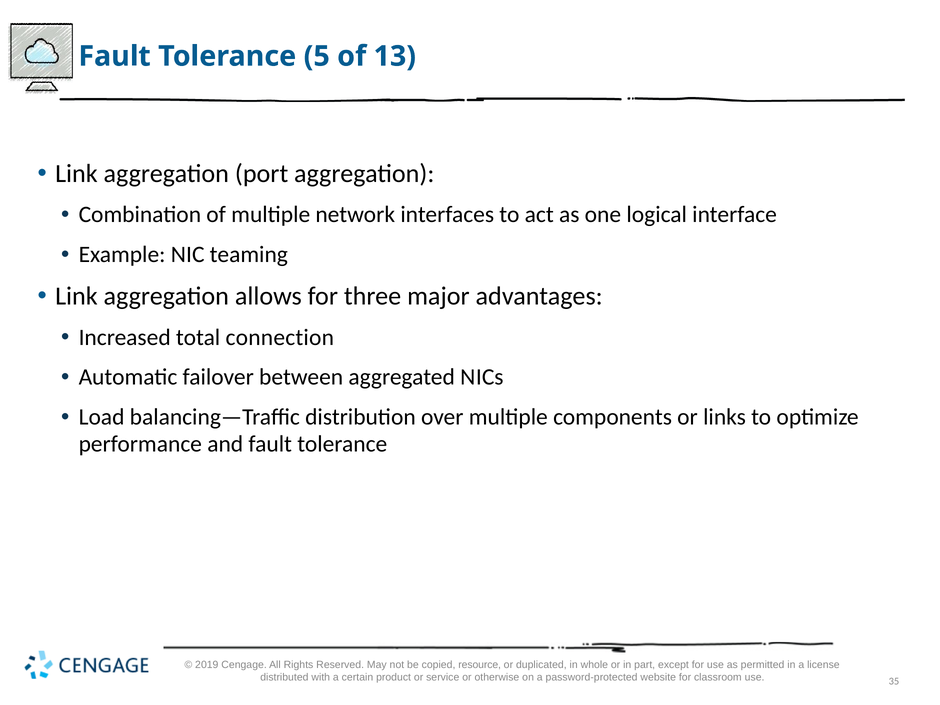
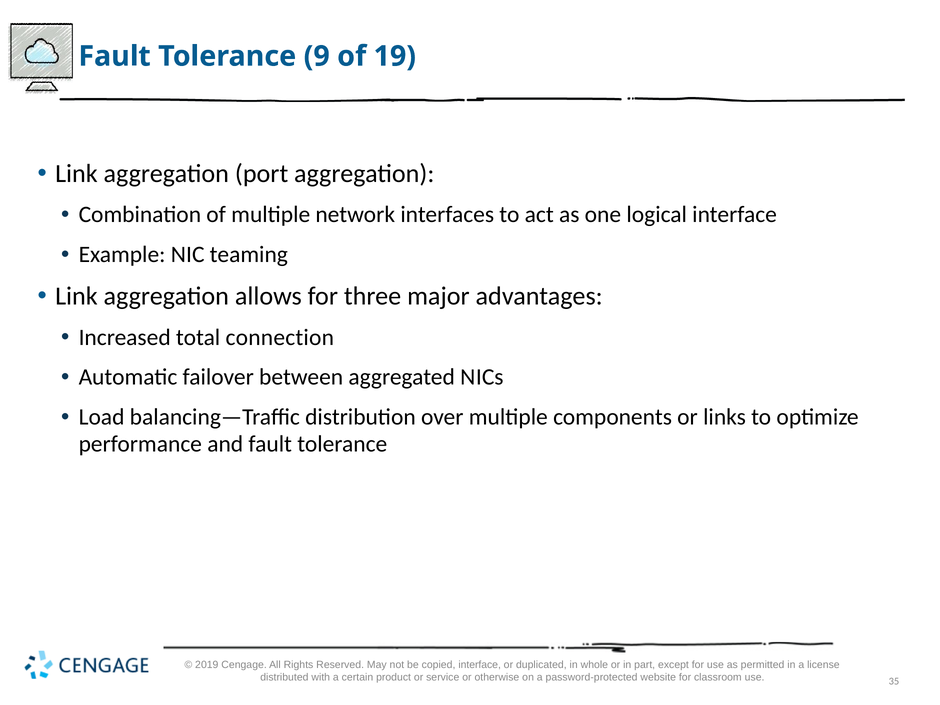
5: 5 -> 9
13: 13 -> 19
copied resource: resource -> interface
